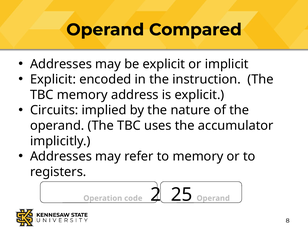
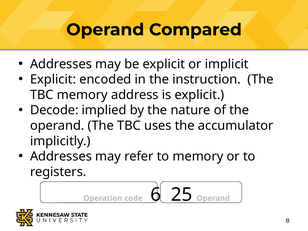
Circuits: Circuits -> Decode
2: 2 -> 6
